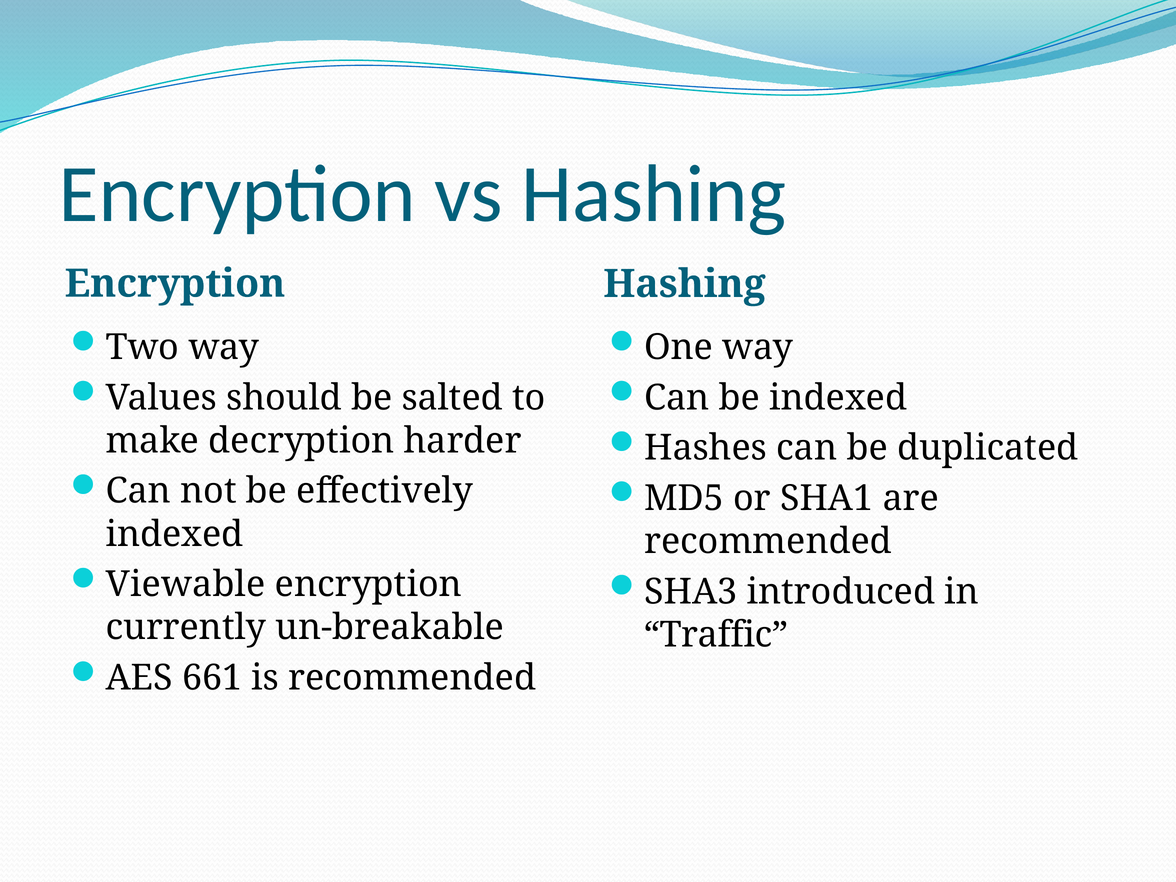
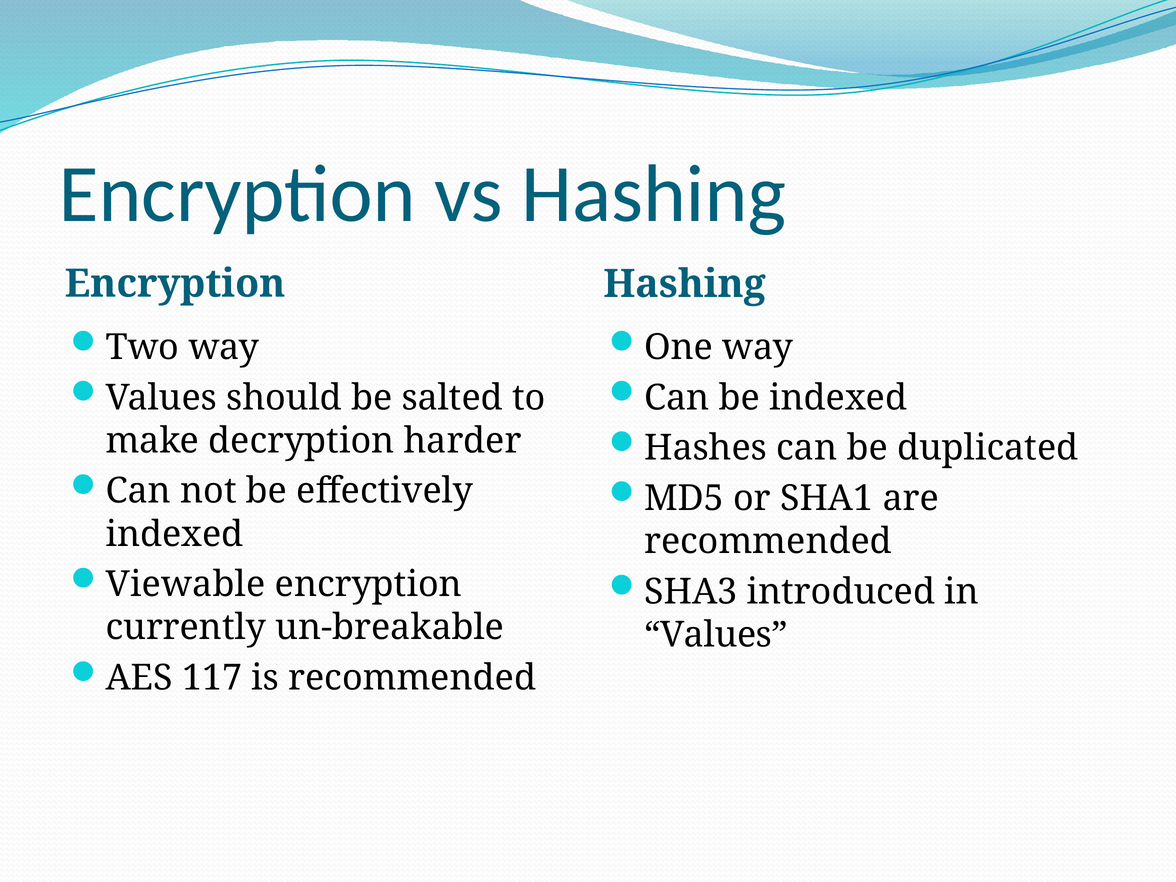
Traffic at (716, 635): Traffic -> Values
661: 661 -> 117
